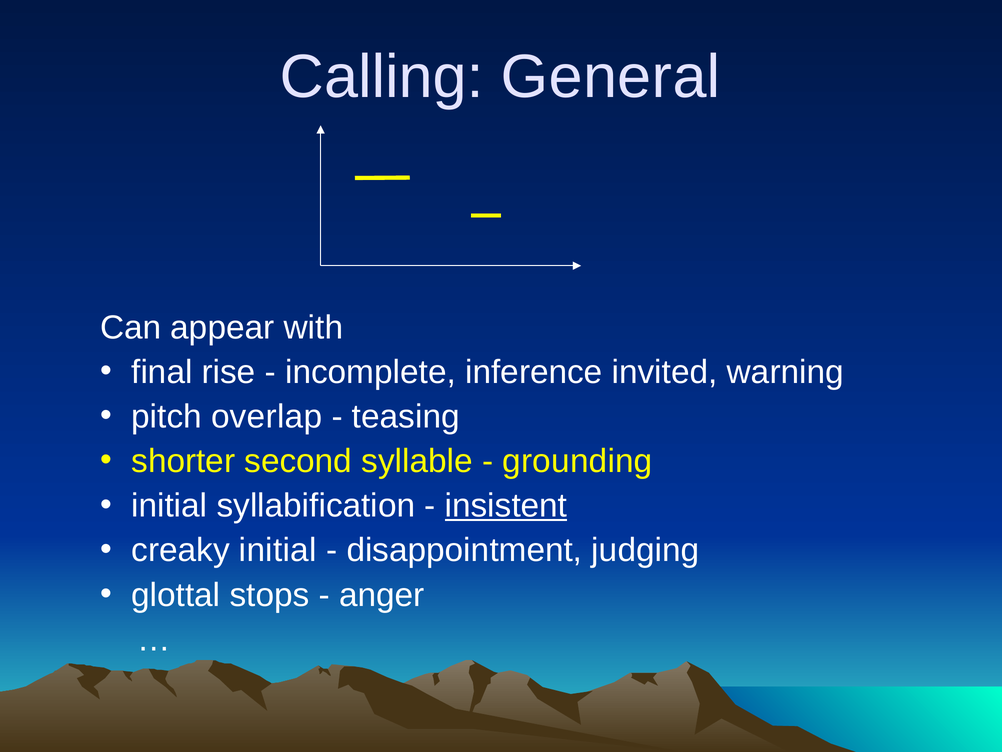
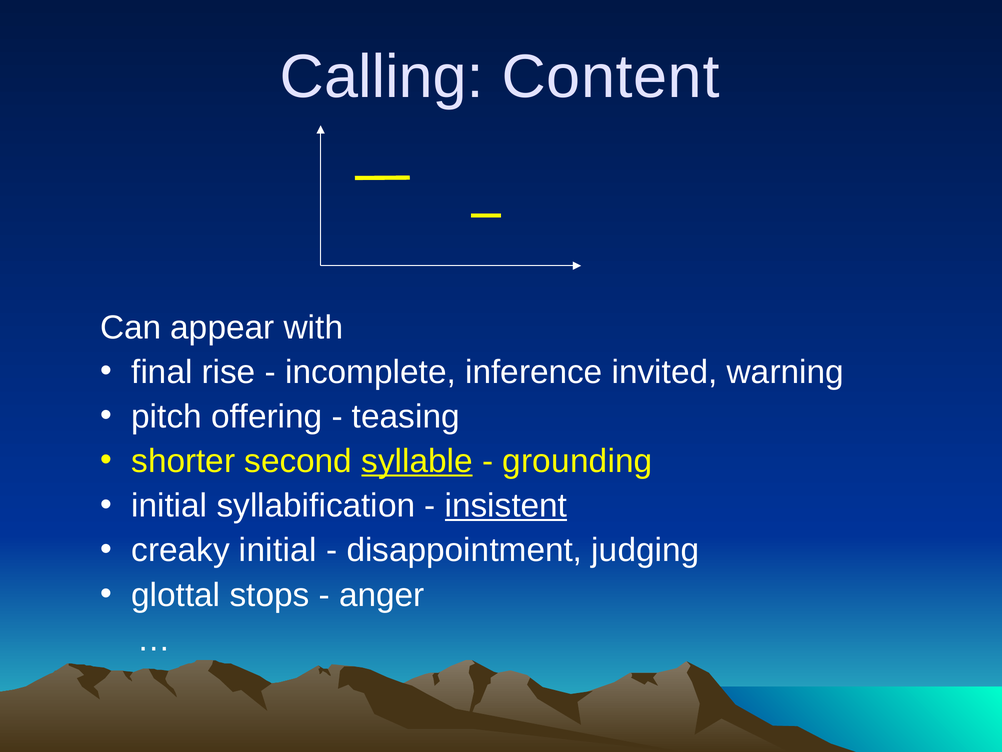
General: General -> Content
overlap: overlap -> offering
syllable underline: none -> present
